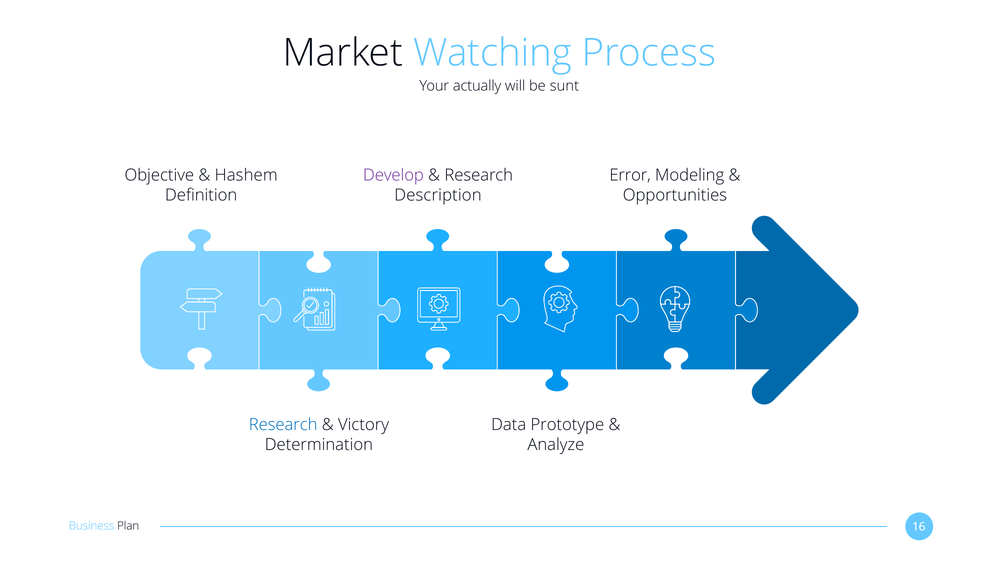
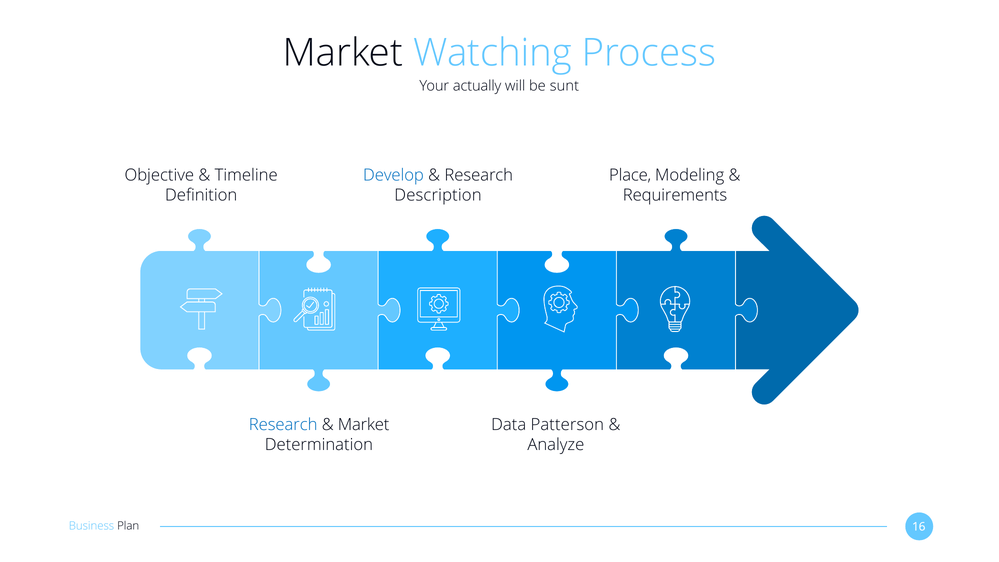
Hashem: Hashem -> Timeline
Develop colour: purple -> blue
Error: Error -> Place
Opportunities: Opportunities -> Requirements
Victory at (363, 425): Victory -> Market
Prototype: Prototype -> Patterson
